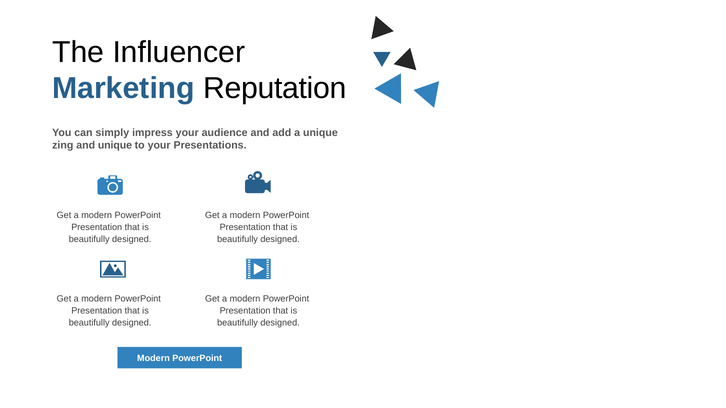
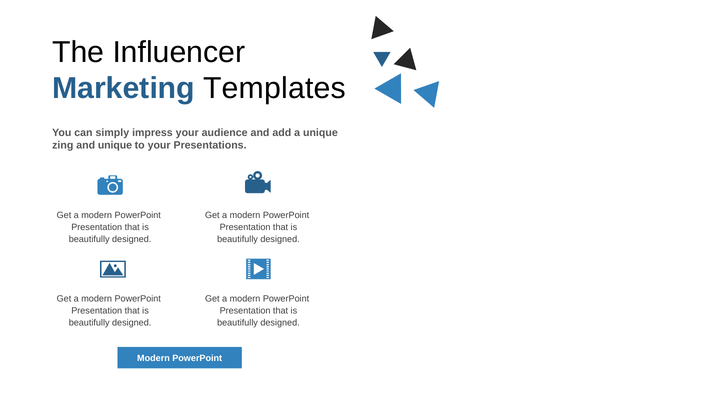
Reputation: Reputation -> Templates
